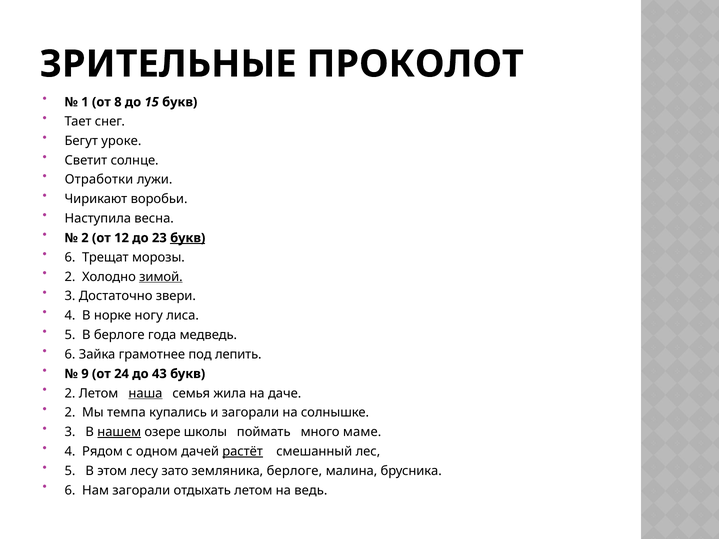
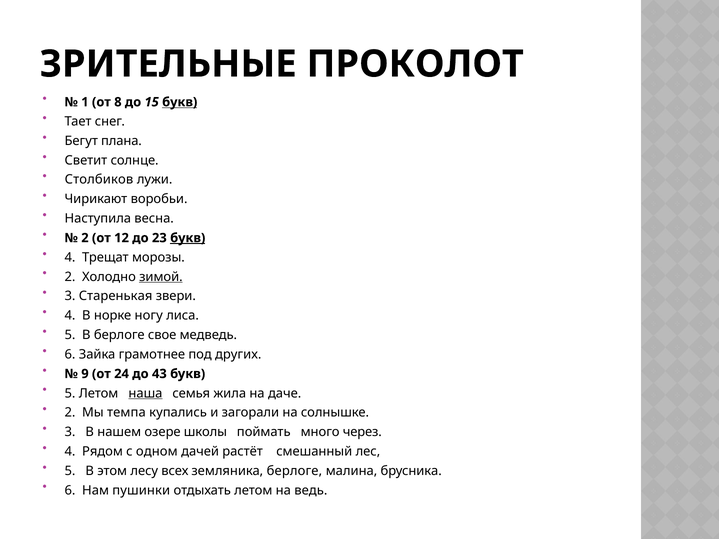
букв at (180, 102) underline: none -> present
уроке: уроке -> плана
Отработки: Отработки -> Столбиков
6 at (70, 257): 6 -> 4
Достаточно: Достаточно -> Старенькая
года: года -> свое
лепить: лепить -> других
2 at (70, 393): 2 -> 5
нашем underline: present -> none
маме: маме -> через
растёт underline: present -> none
зато: зато -> всех
Нам загорали: загорали -> пушинки
